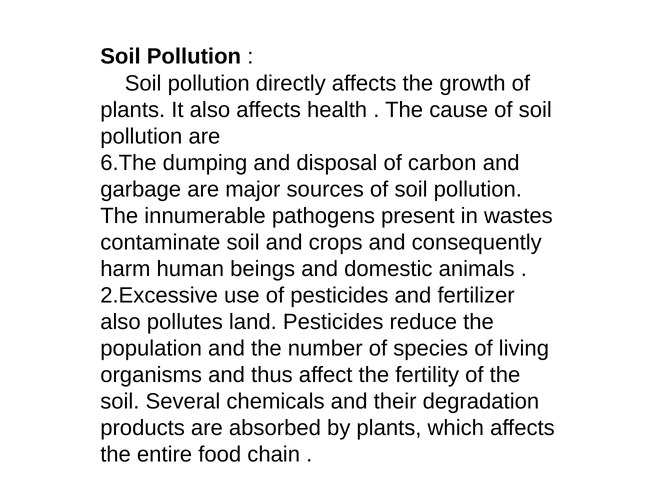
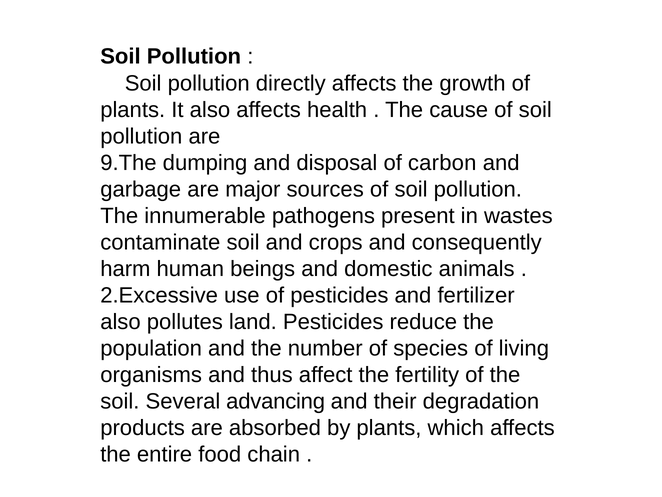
6.The: 6.The -> 9.The
chemicals: chemicals -> advancing
